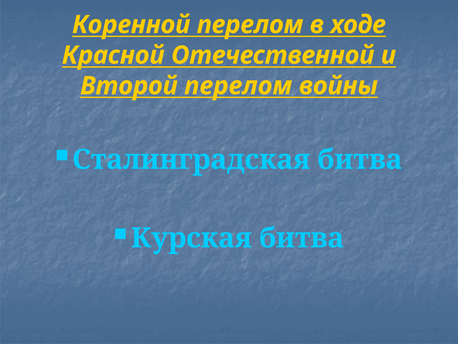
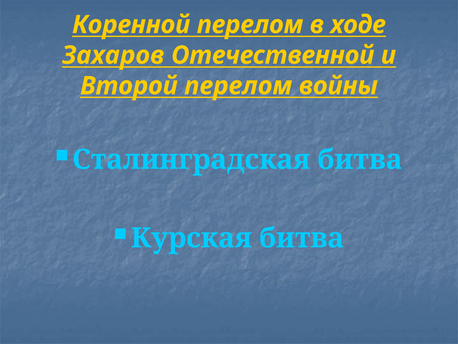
Красной: Красной -> Захаров
